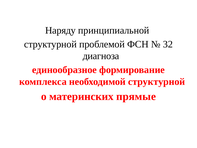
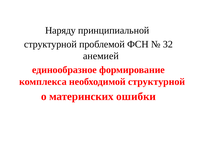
диагноза: диагноза -> анемией
прямые: прямые -> ошибки
